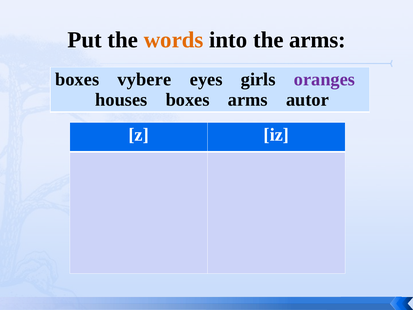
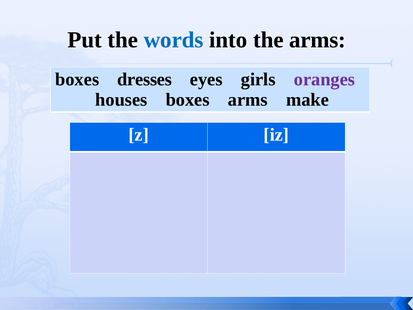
words colour: orange -> blue
vybere: vybere -> dresses
autor: autor -> make
